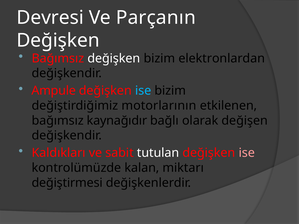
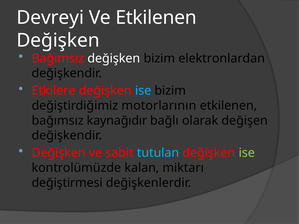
Devresi: Devresi -> Devreyi
Ve Parçanın: Parçanın -> Etkilenen
Ampule: Ampule -> Etkilere
Kaldıkları at (59, 153): Kaldıkları -> Değişken
tutulan colour: white -> light blue
ise at (247, 153) colour: pink -> light green
